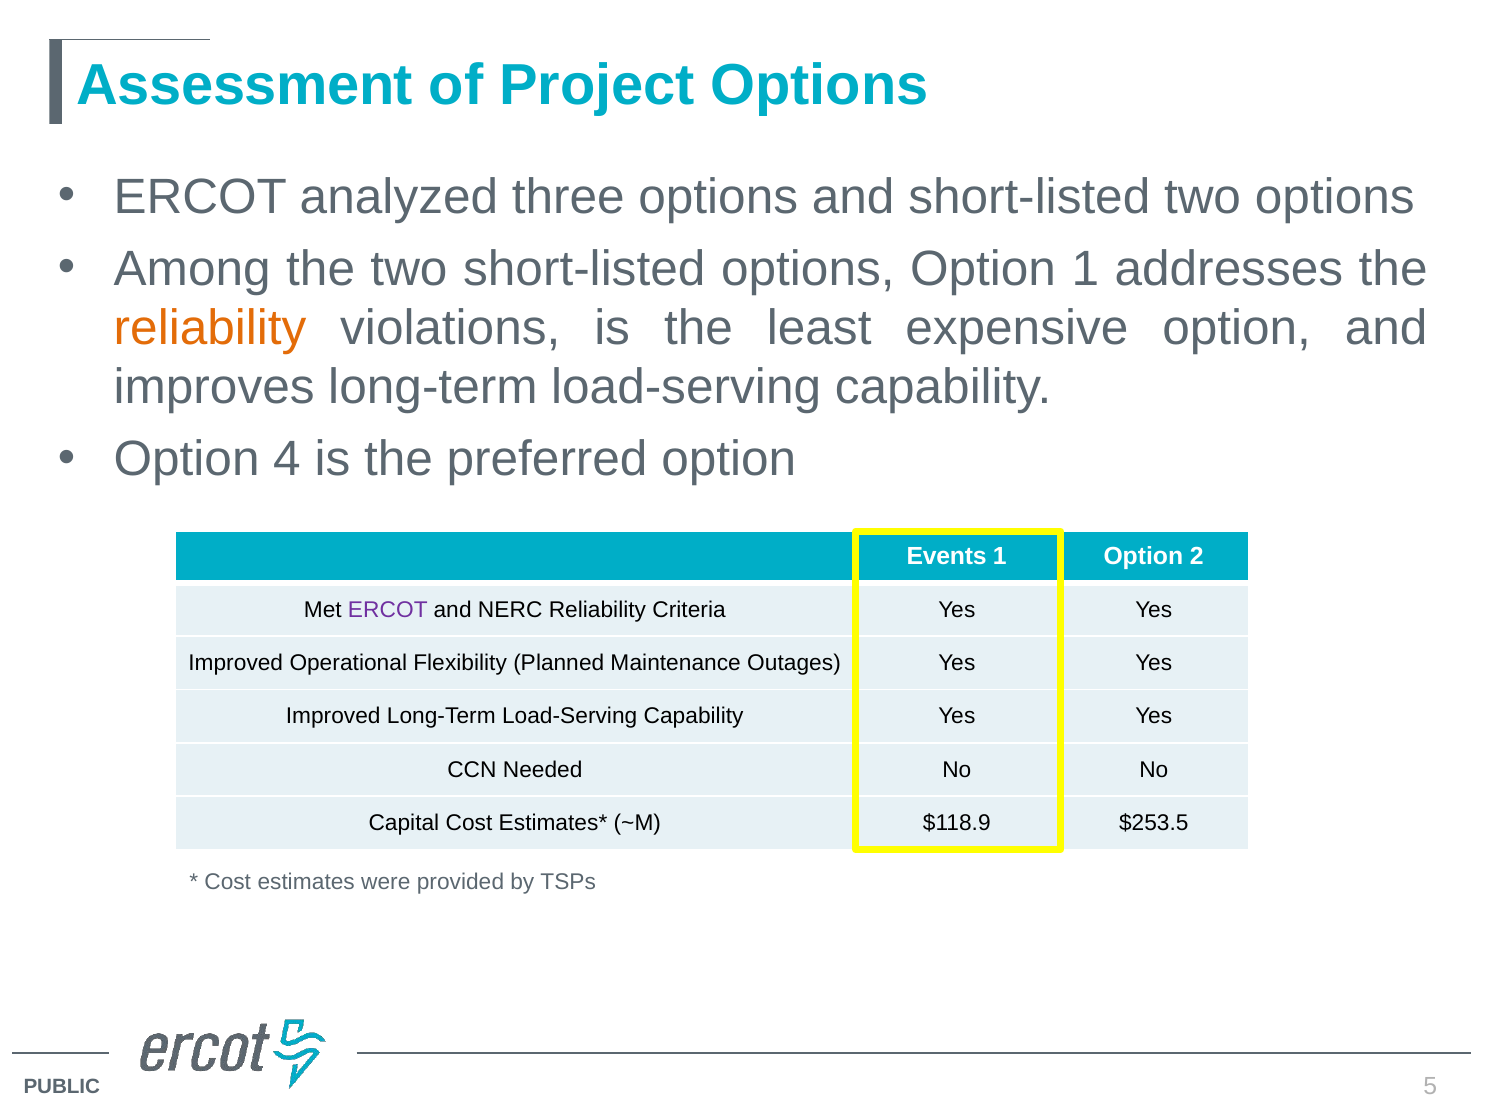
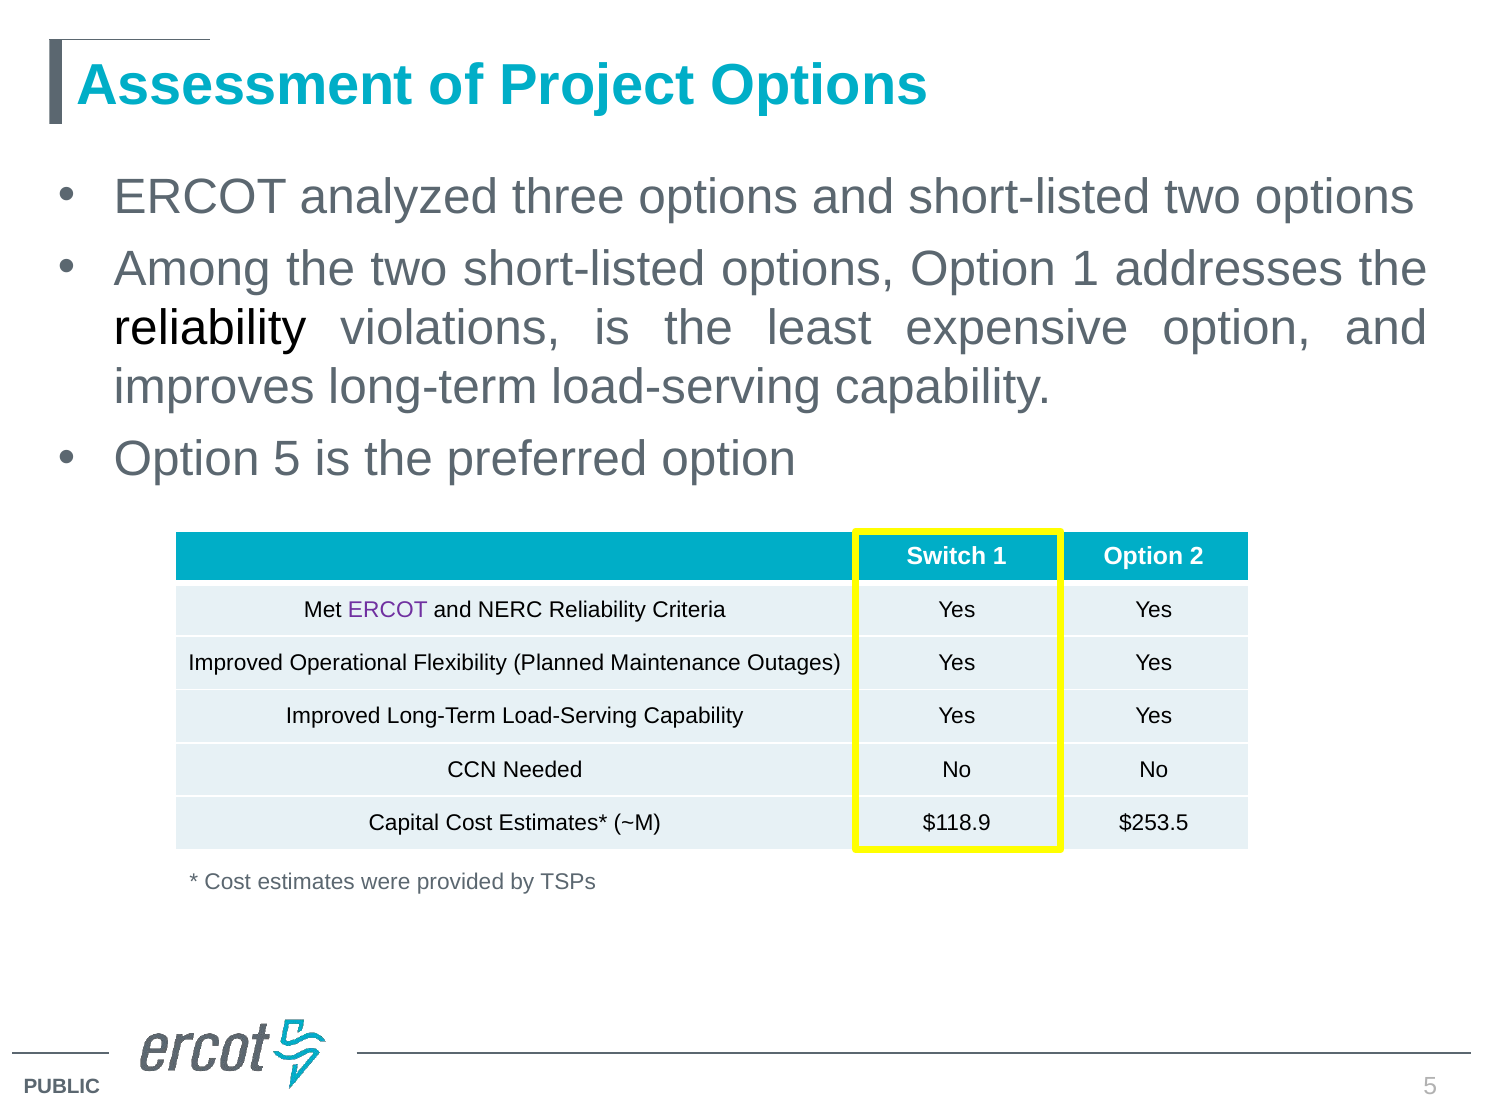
reliability at (210, 328) colour: orange -> black
Option 4: 4 -> 5
Events: Events -> Switch
